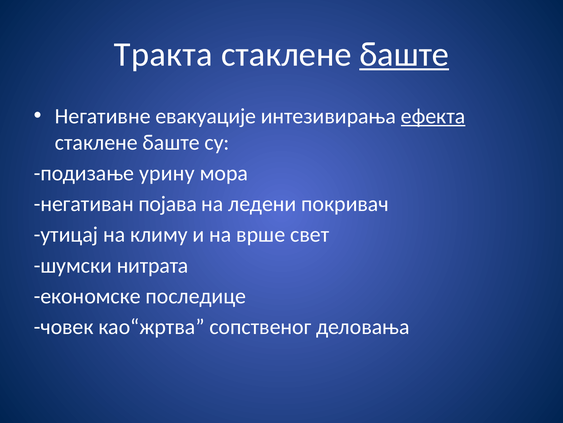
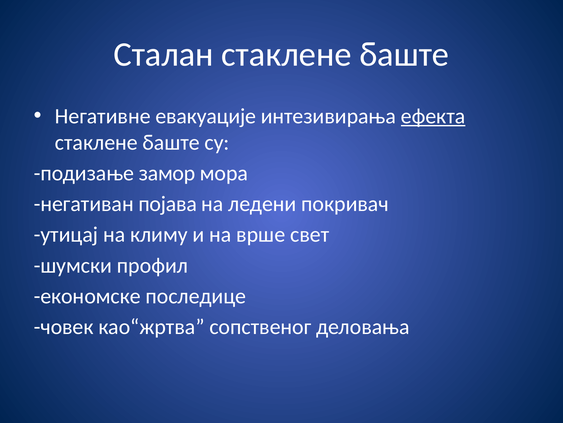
Тракта: Тракта -> Сталан
баште at (404, 55) underline: present -> none
урину: урину -> замор
нитрата: нитрата -> профил
